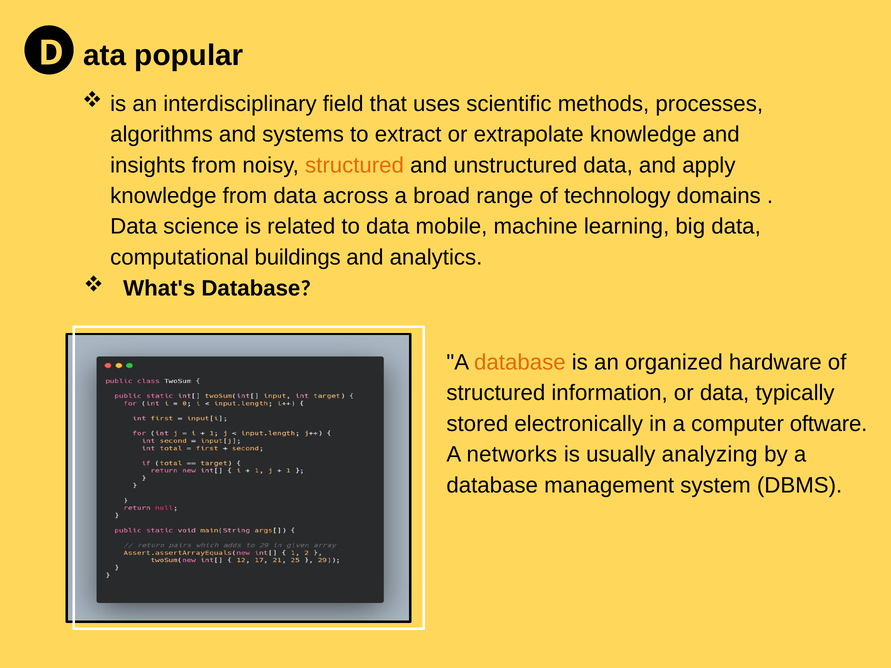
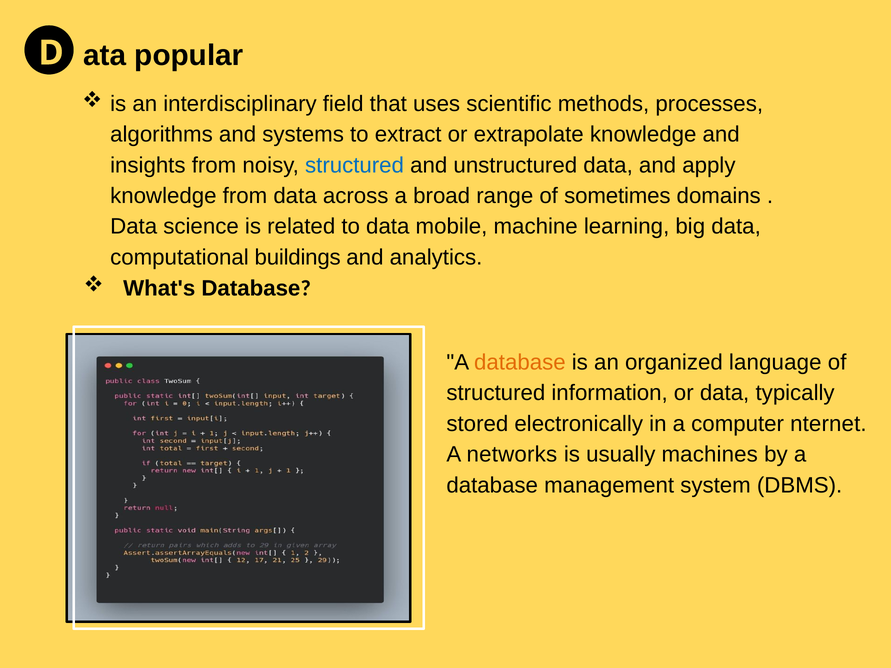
structured at (355, 165) colour: orange -> blue
technology: technology -> sometimes
hardware: hardware -> language
oftware: oftware -> nternet
analyzing: analyzing -> machines
